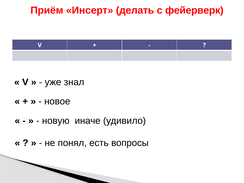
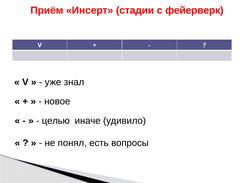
делать: делать -> стадии
новую: новую -> целью
